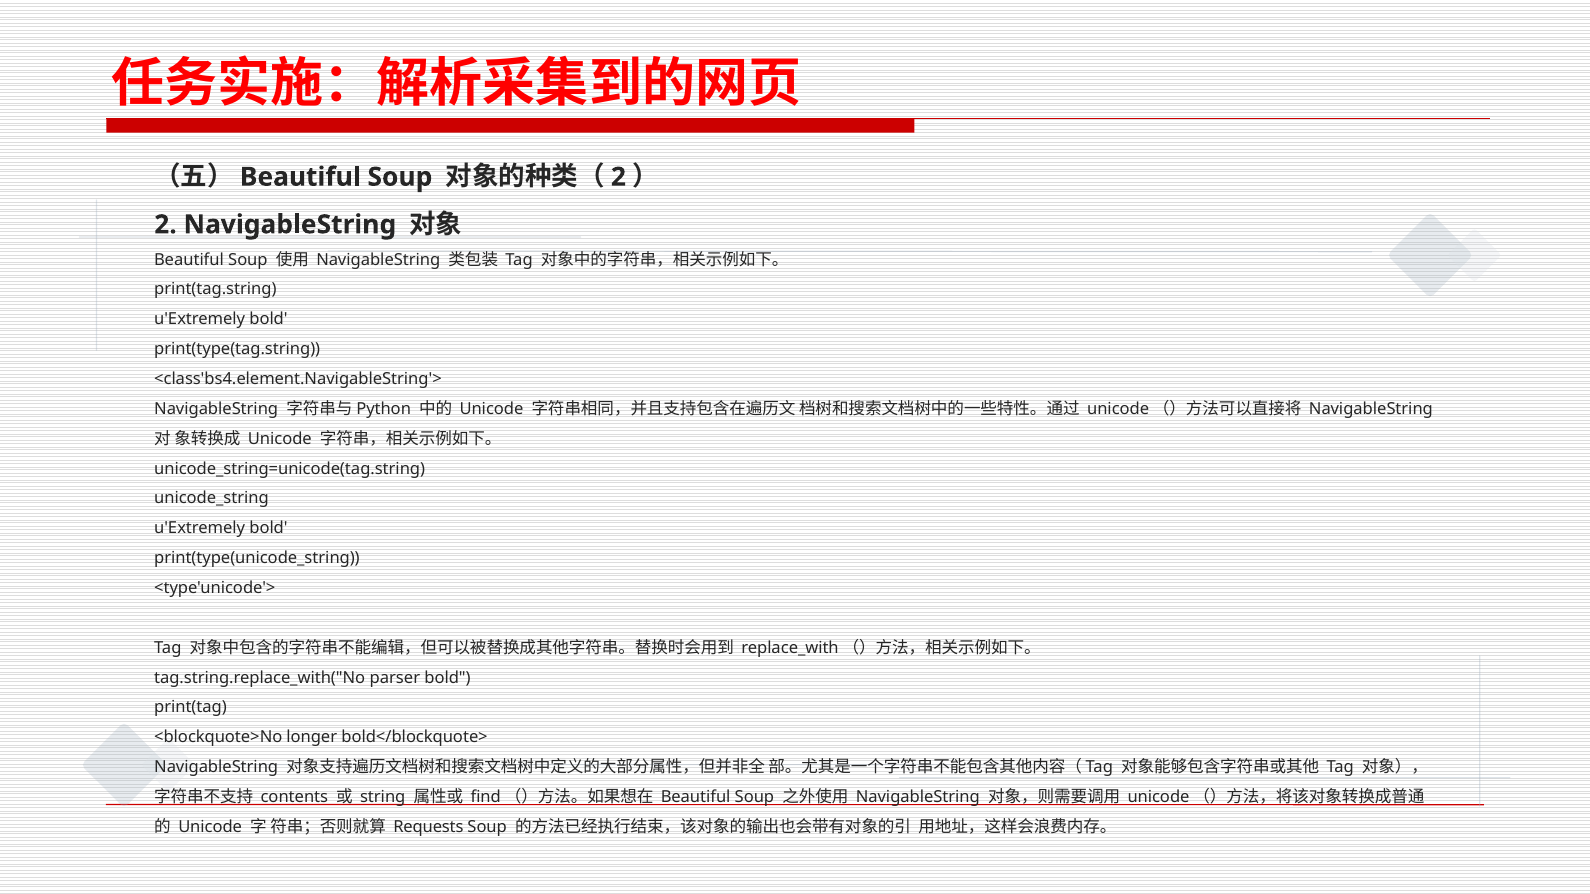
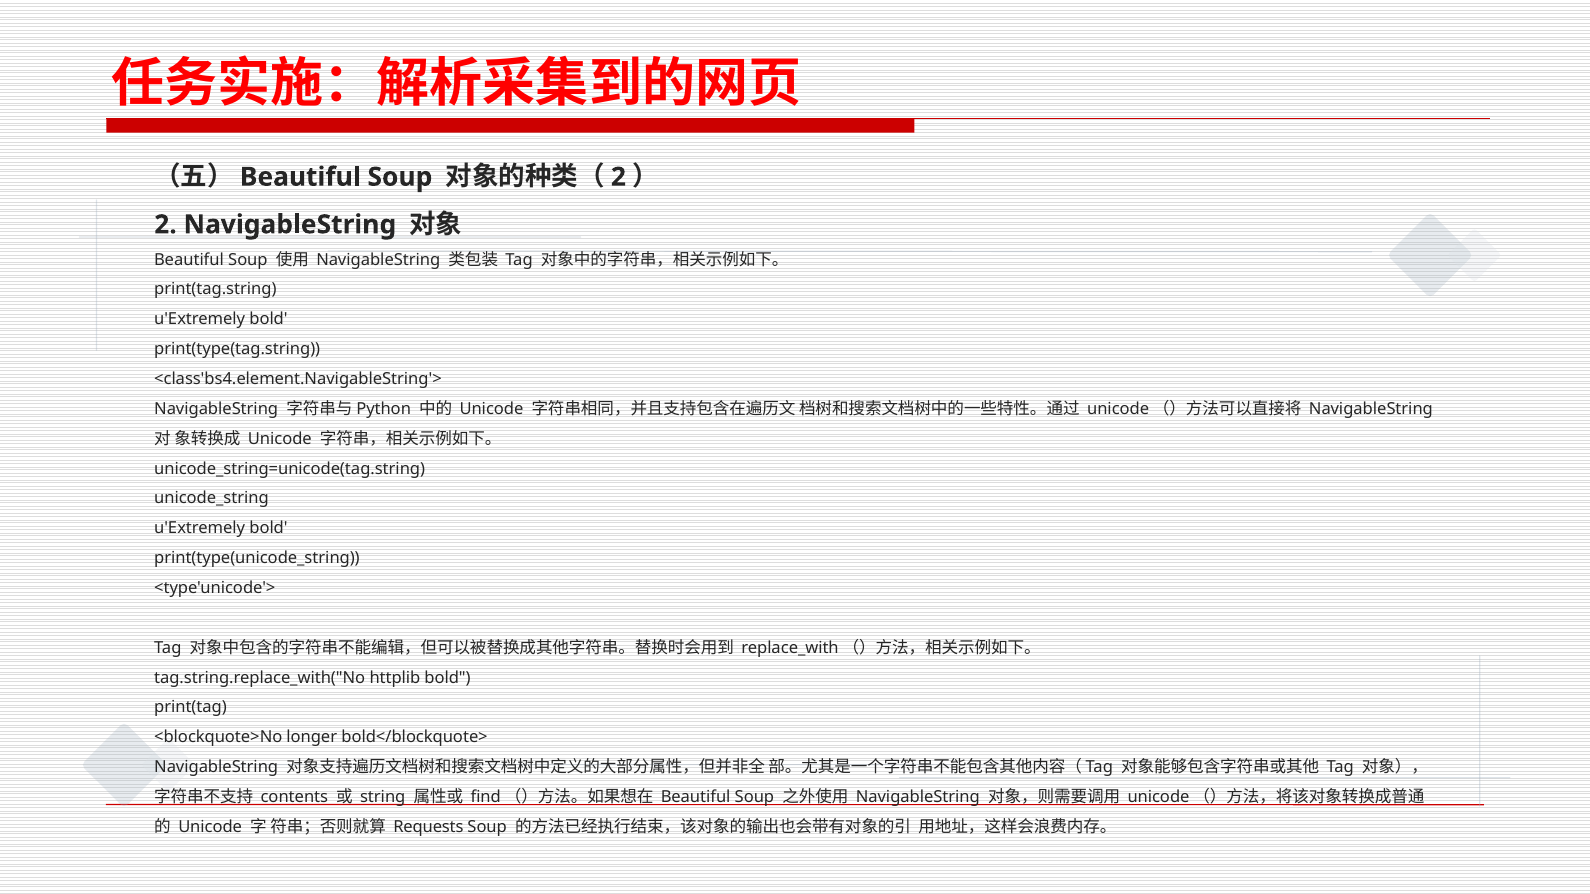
parser: parser -> httplib
